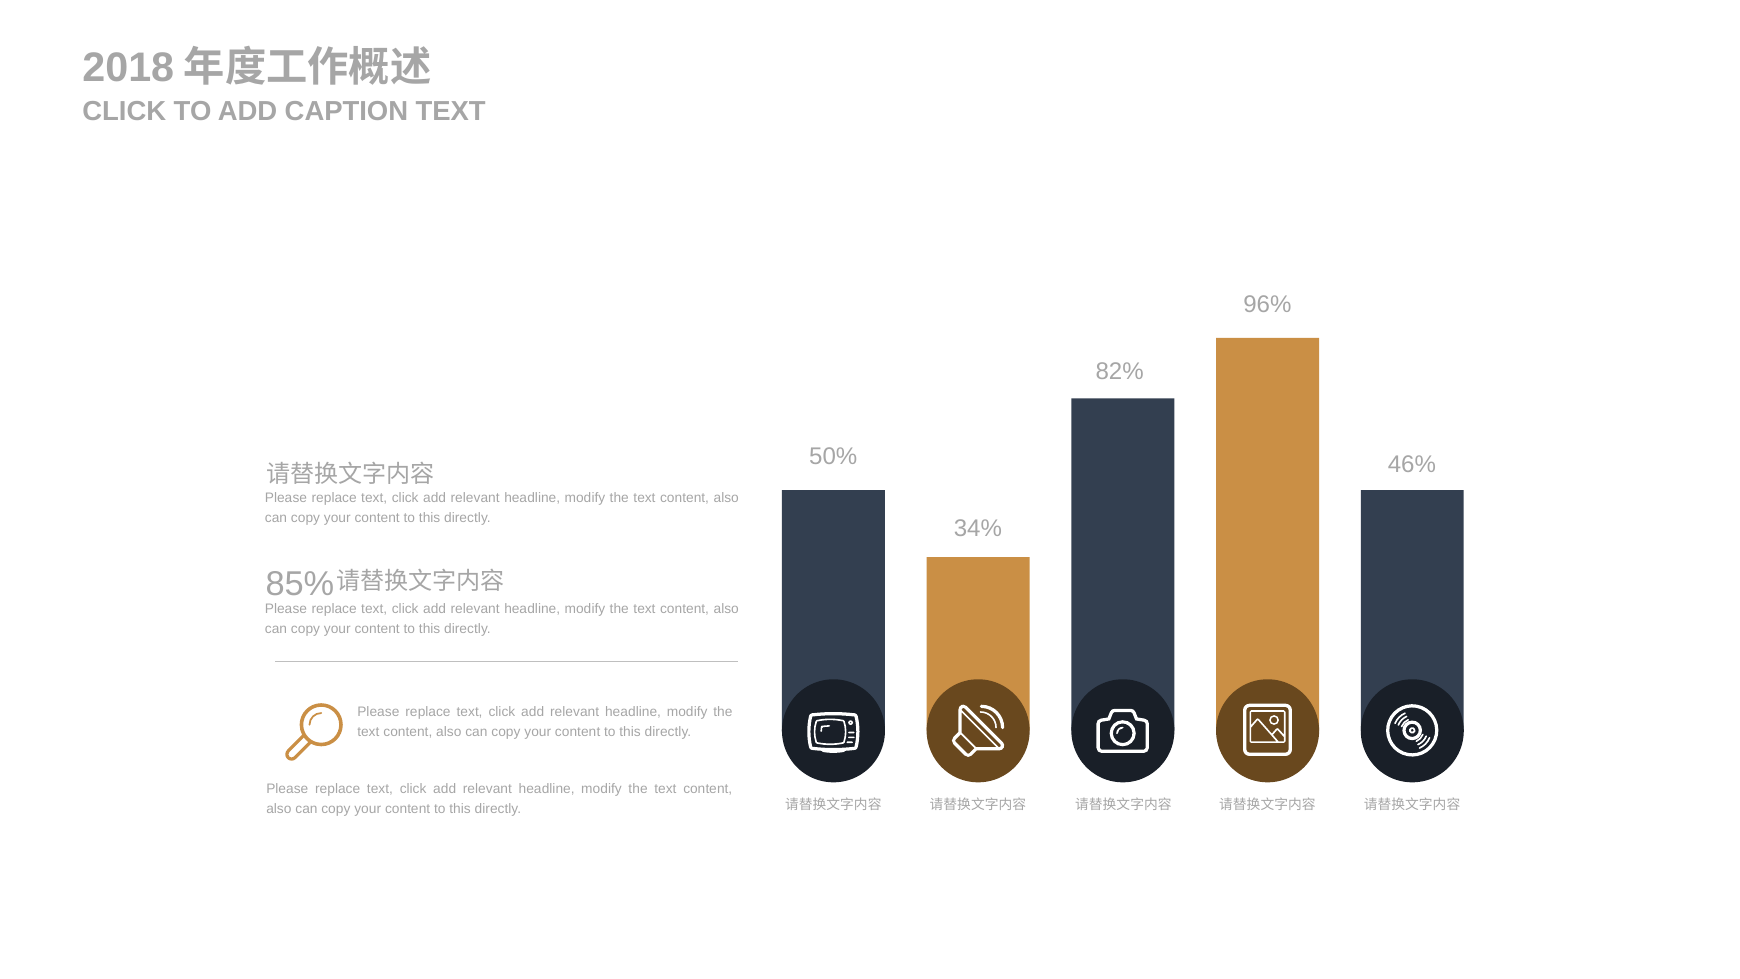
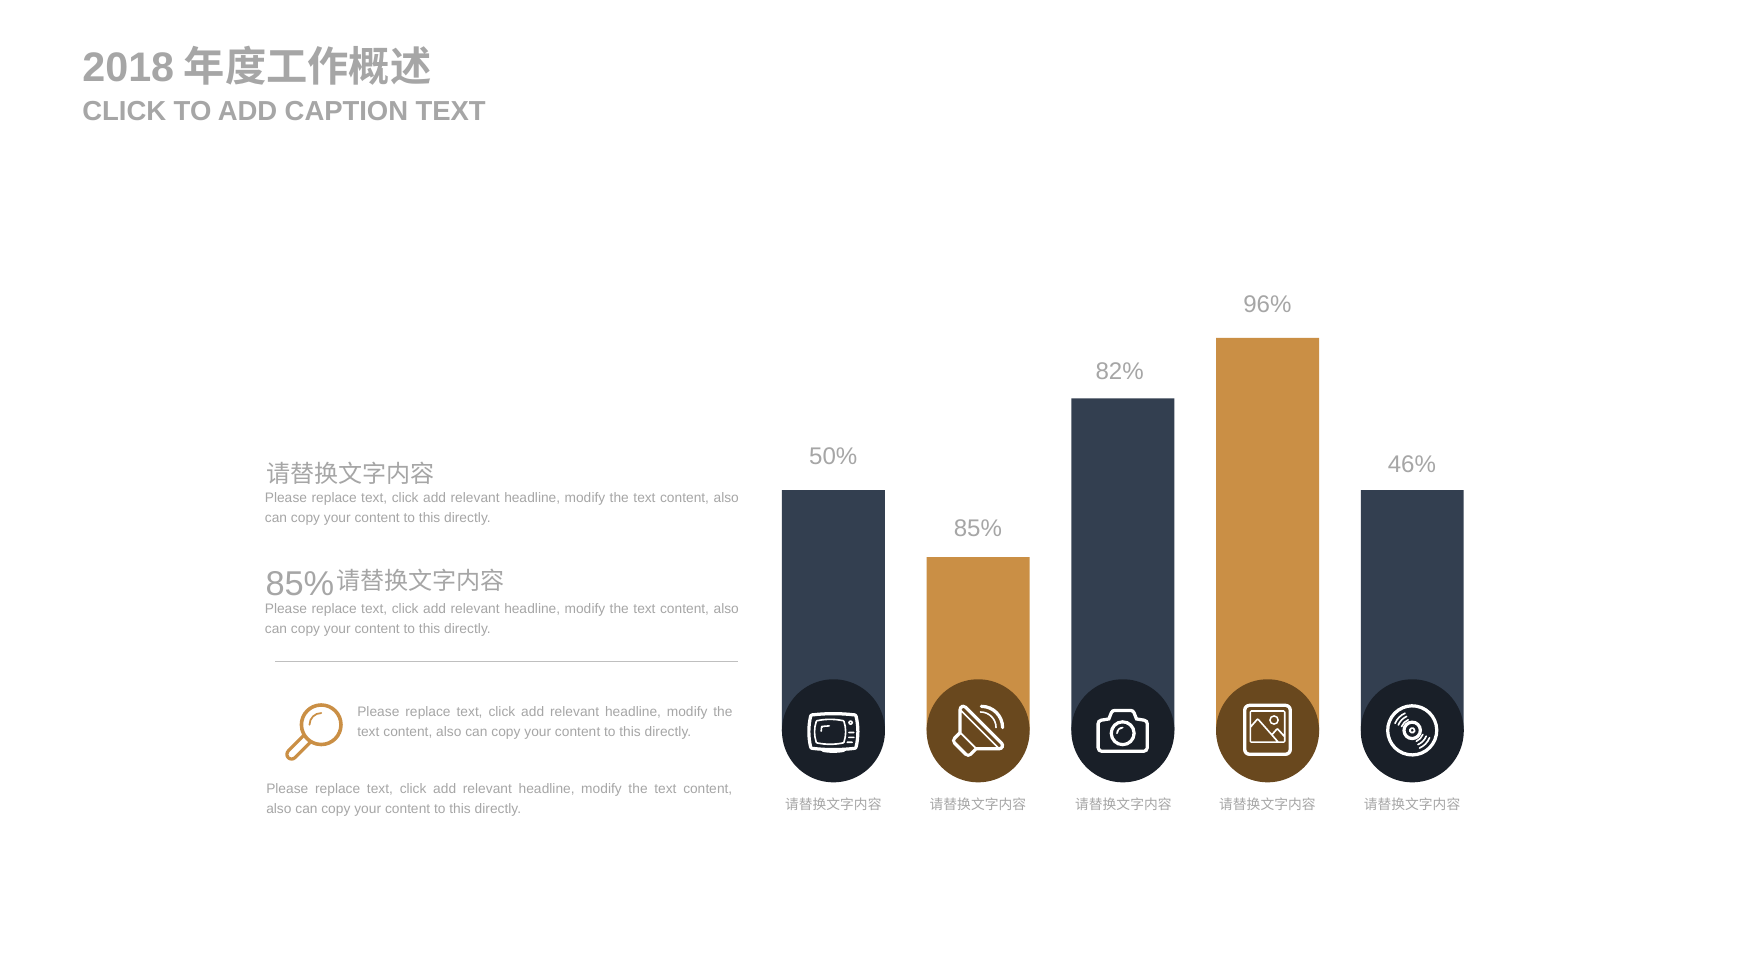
34% at (978, 529): 34% -> 85%
